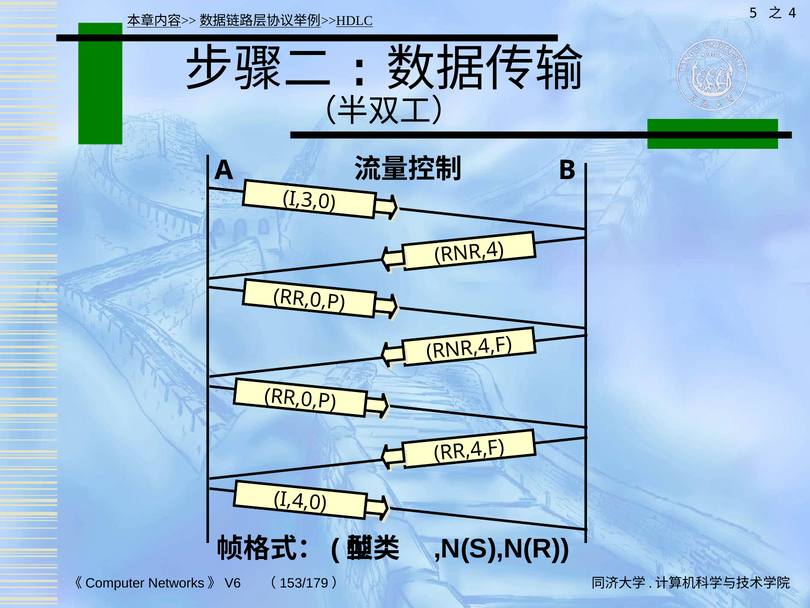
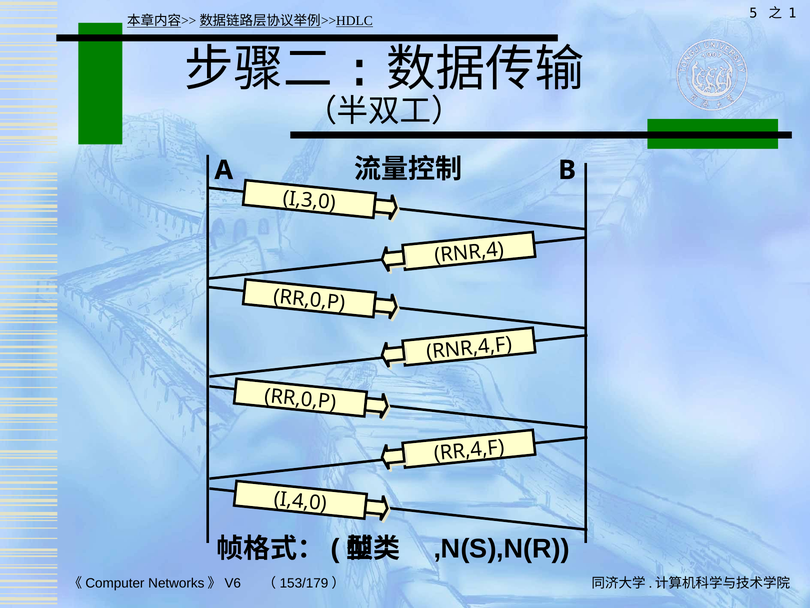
4: 4 -> 1
